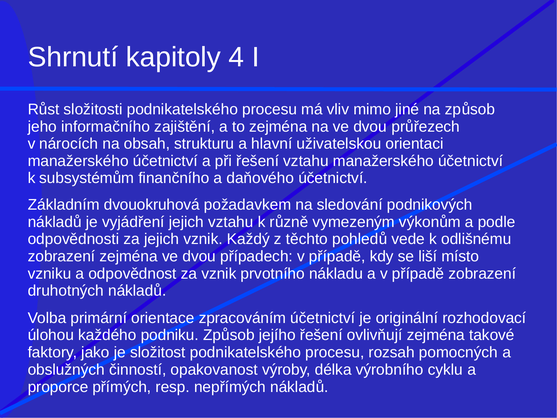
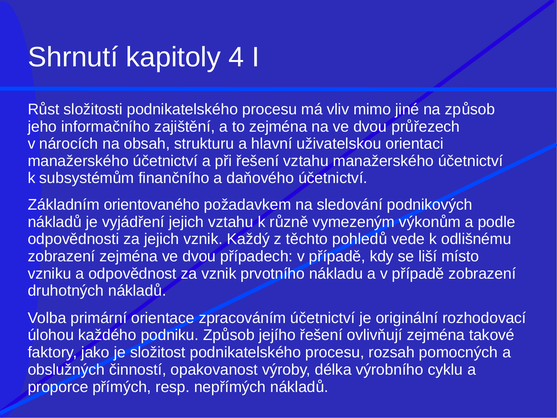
dvouokruhová: dvouokruhová -> orientovaného
